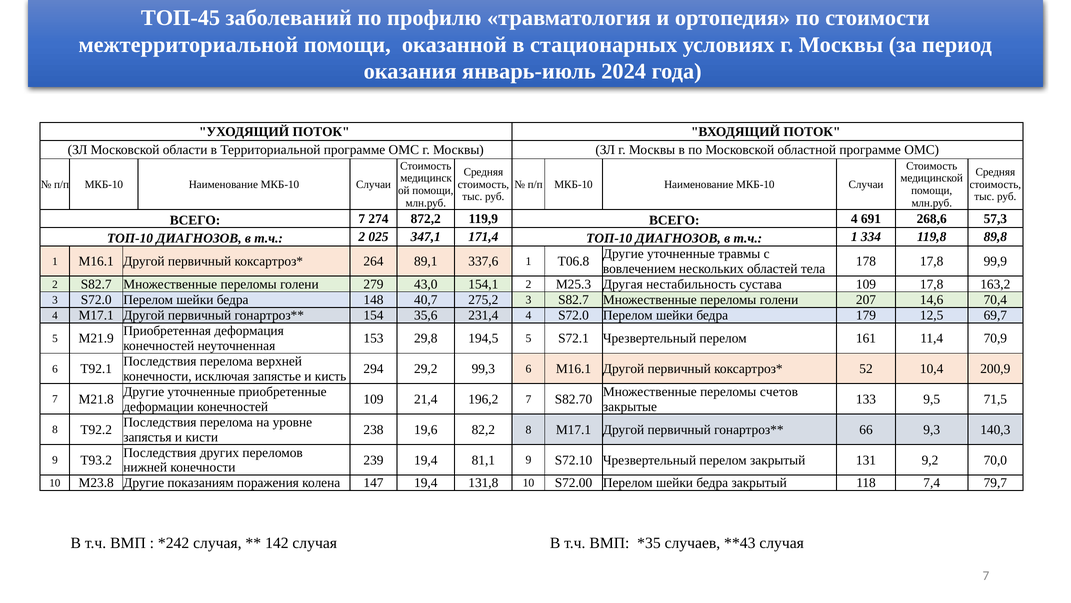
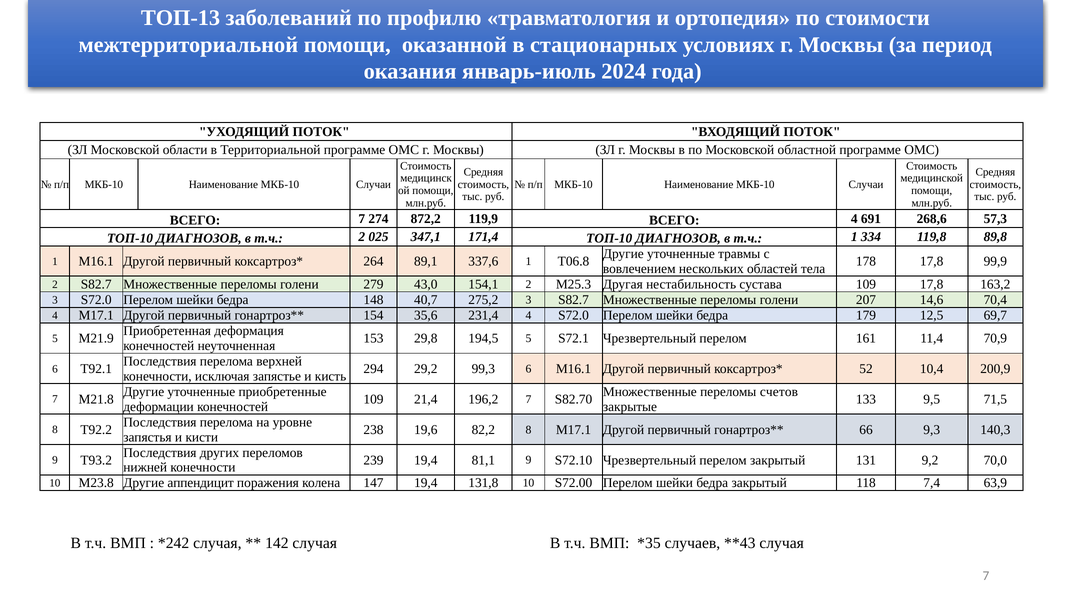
ТОП-45: ТОП-45 -> ТОП-13
показаниям: показаниям -> аппендицит
79,7: 79,7 -> 63,9
